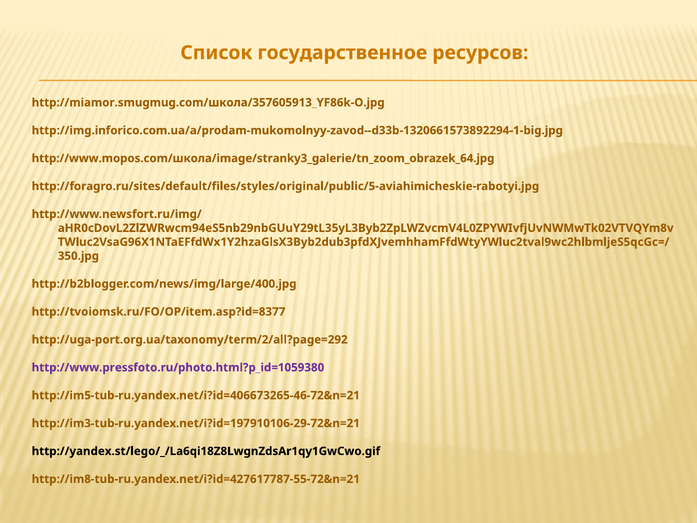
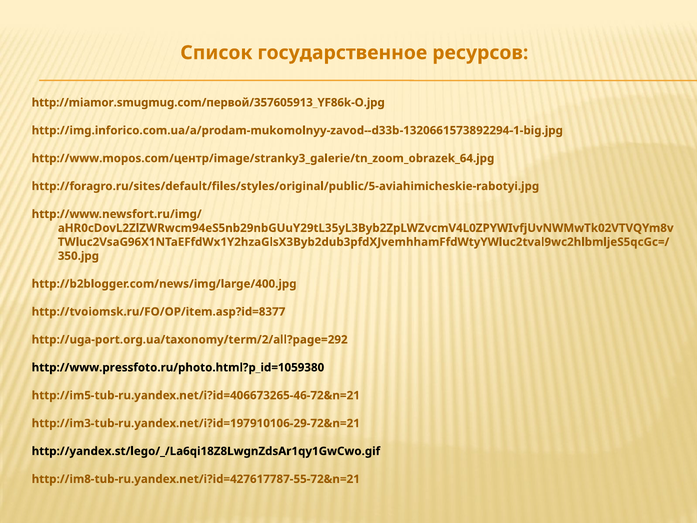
http://miamor.smugmug.com/школа/357605913_YF86k-O.jpg: http://miamor.smugmug.com/школа/357605913_YF86k-O.jpg -> http://miamor.smugmug.com/первой/357605913_YF86k-O.jpg
http://www.mopos.com/школа/image/stranky3_galerie/tn_zoom_obrazek_64.jpg: http://www.mopos.com/школа/image/stranky3_galerie/tn_zoom_obrazek_64.jpg -> http://www.mopos.com/центр/image/stranky3_galerie/tn_zoom_obrazek_64.jpg
http://www.pressfoto.ru/photo.html?p_id=1059380 colour: purple -> black
